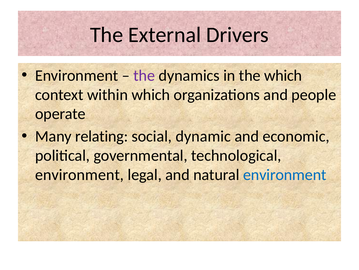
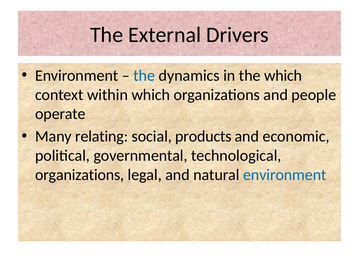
the at (144, 75) colour: purple -> blue
dynamic: dynamic -> products
environment at (79, 174): environment -> organizations
